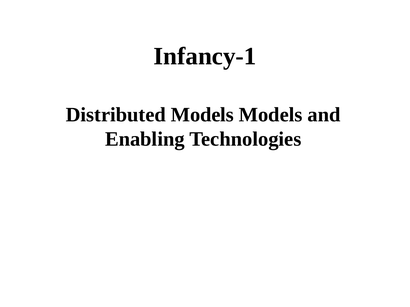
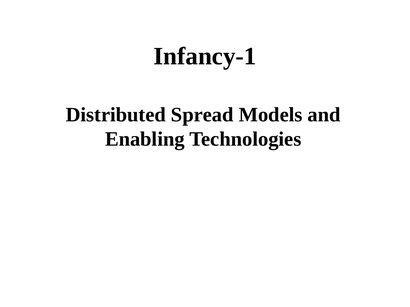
Distributed Models: Models -> Spread
